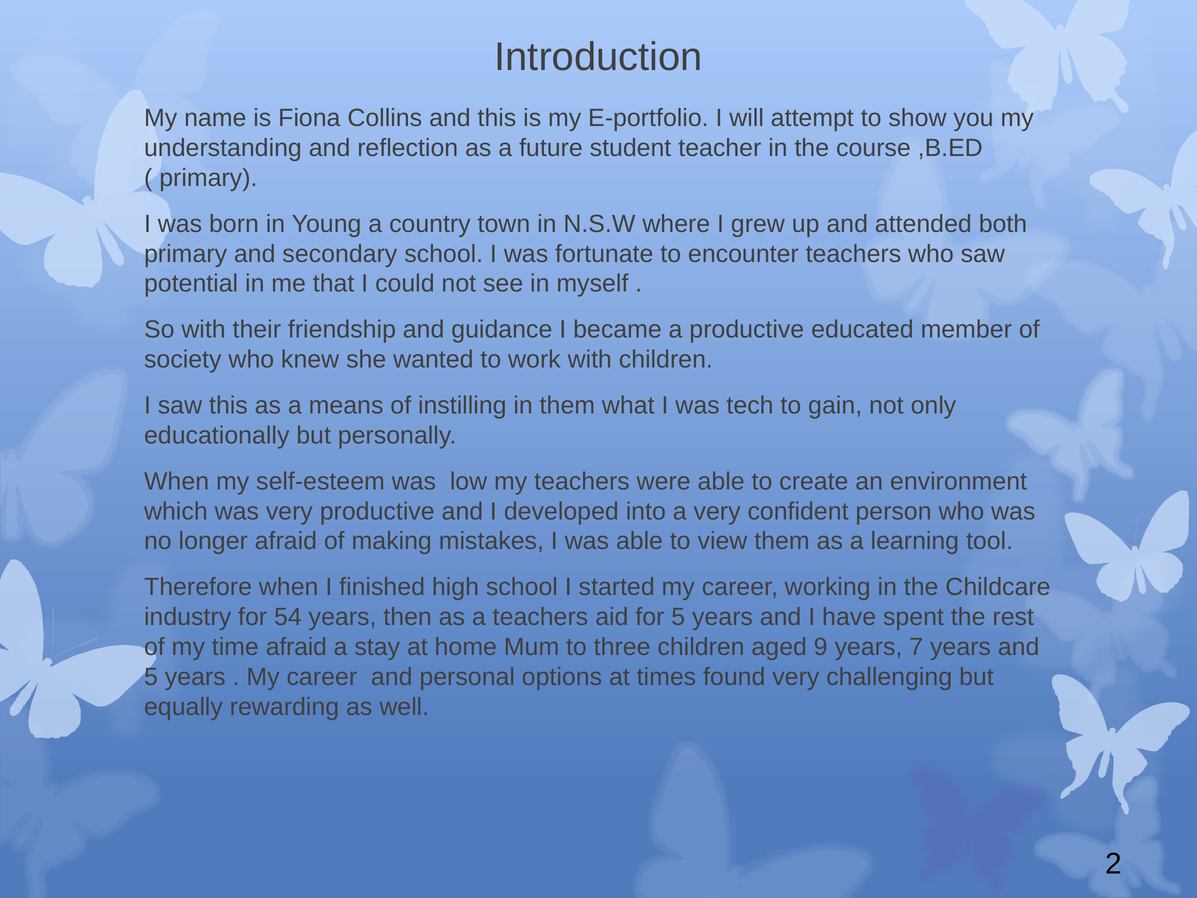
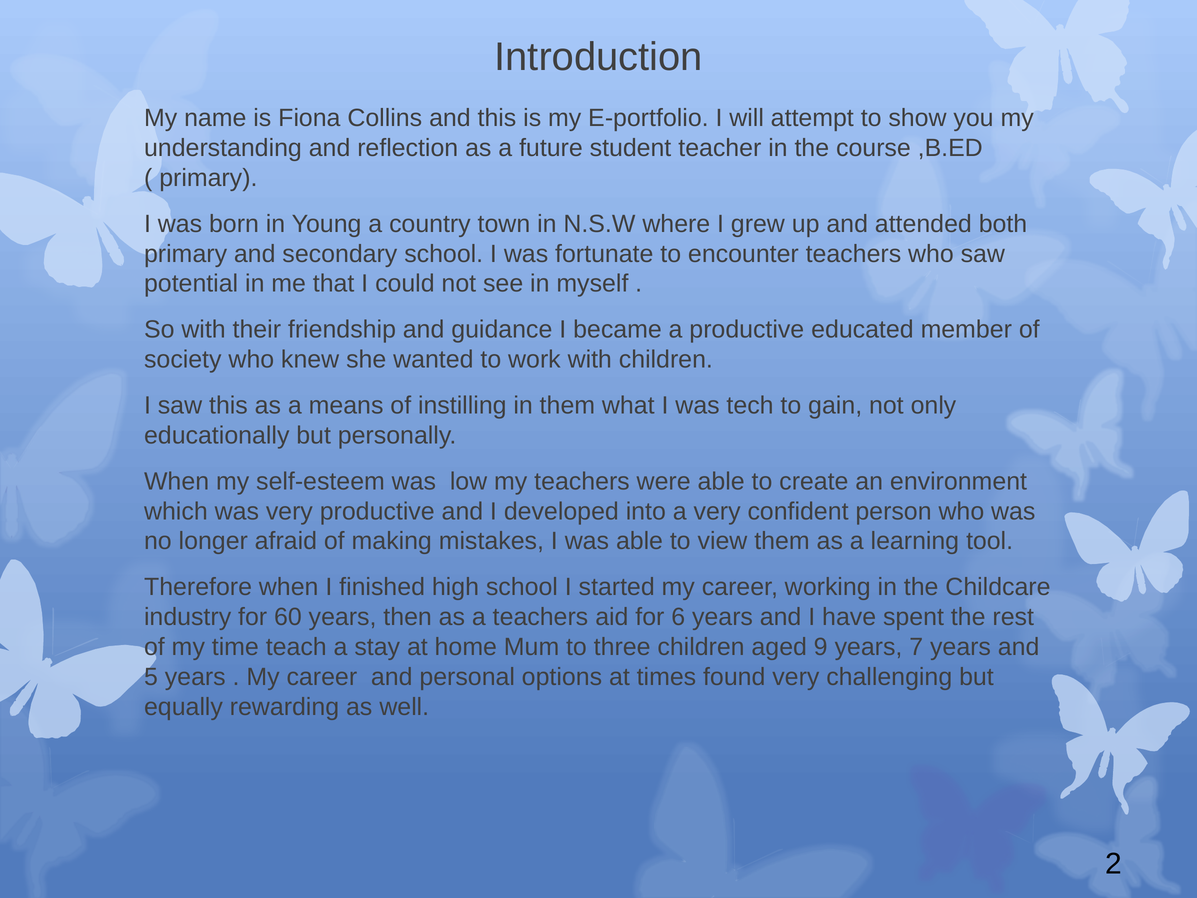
54: 54 -> 60
for 5: 5 -> 6
time afraid: afraid -> teach
